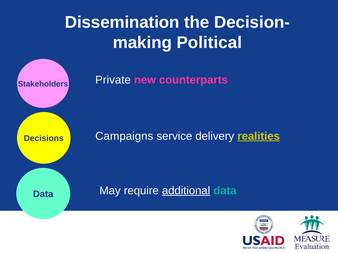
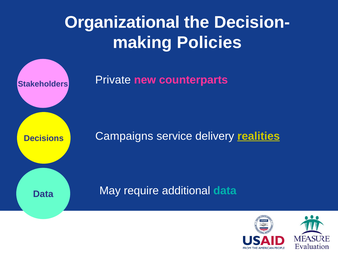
Dissemination: Dissemination -> Organizational
Political: Political -> Policies
additional underline: present -> none
